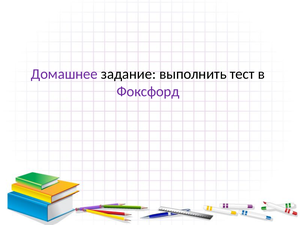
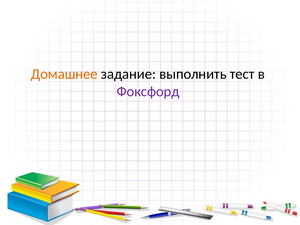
Домашнее colour: purple -> orange
